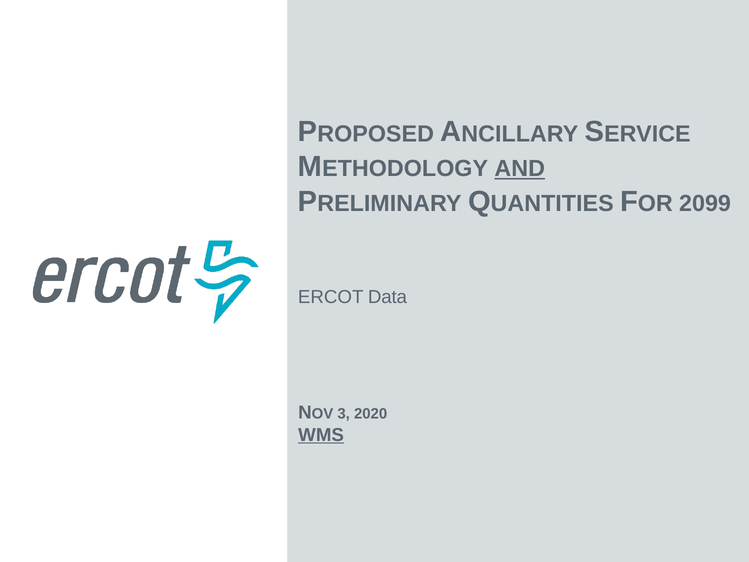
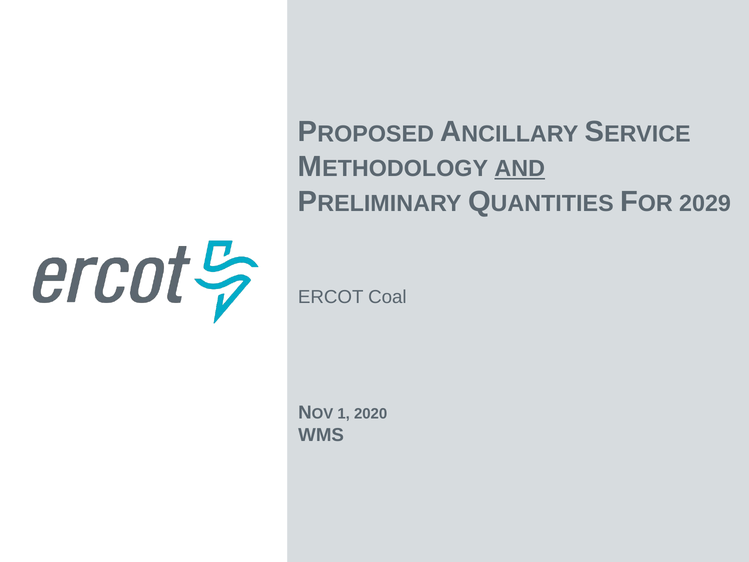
2099: 2099 -> 2029
Data: Data -> Coal
3: 3 -> 1
WMS underline: present -> none
